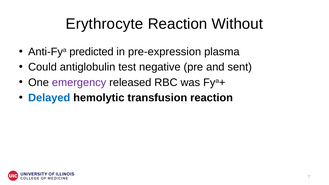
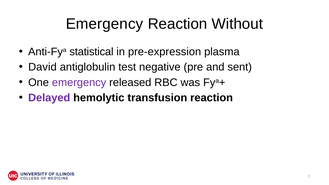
Erythrocyte at (105, 24): Erythrocyte -> Emergency
predicted: predicted -> statistical
Could: Could -> David
Delayed colour: blue -> purple
